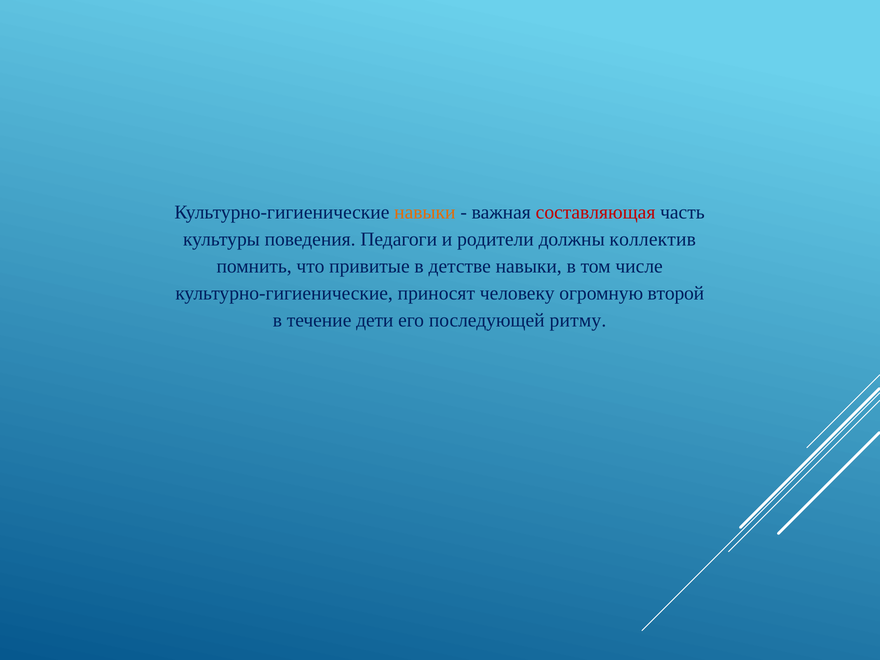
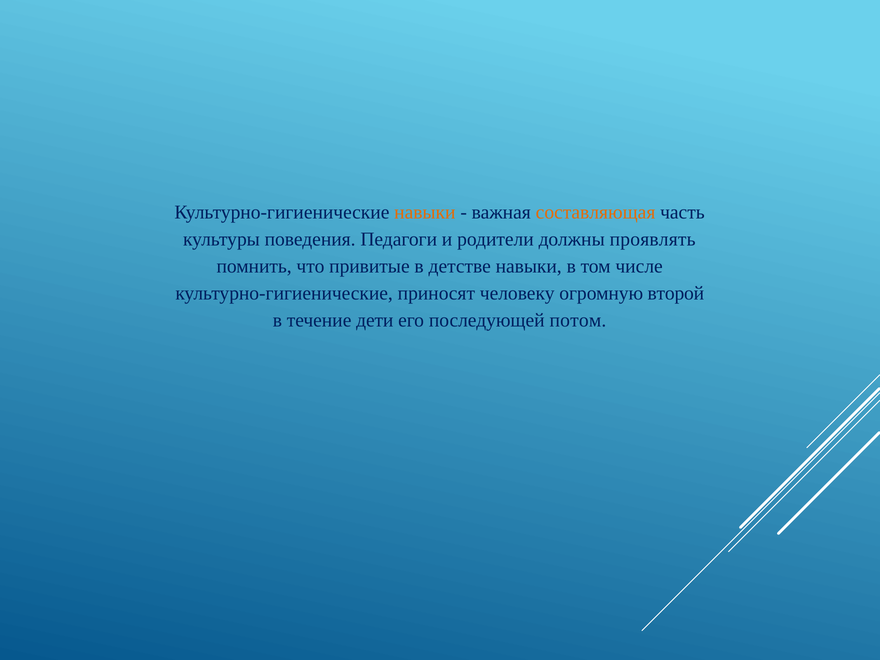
составляющая colour: red -> orange
коллектив: коллектив -> проявлять
ритму: ритму -> потом
